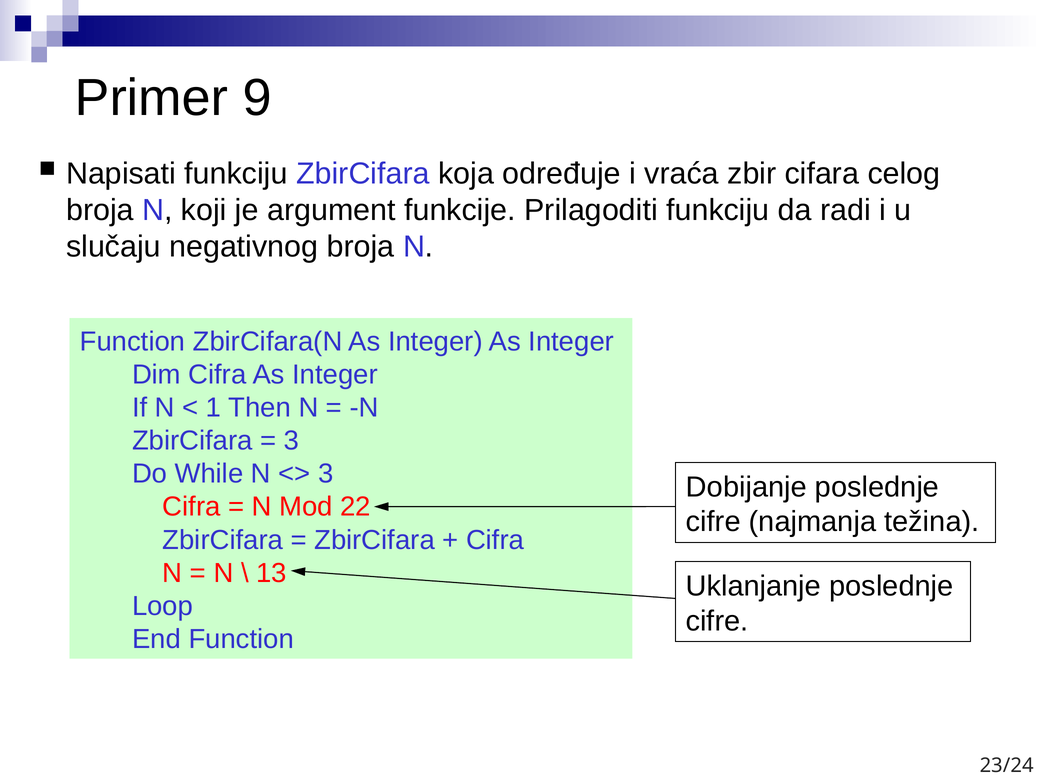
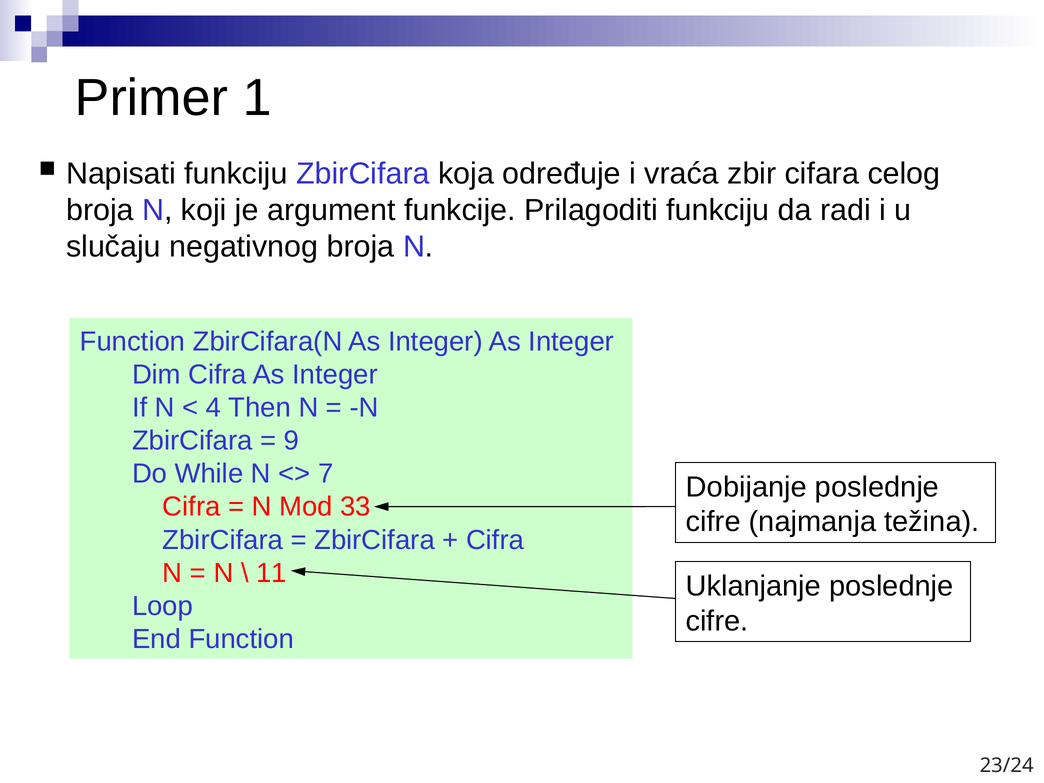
9: 9 -> 1
1: 1 -> 4
3 at (291, 441): 3 -> 9
3 at (326, 474): 3 -> 7
22: 22 -> 33
13: 13 -> 11
